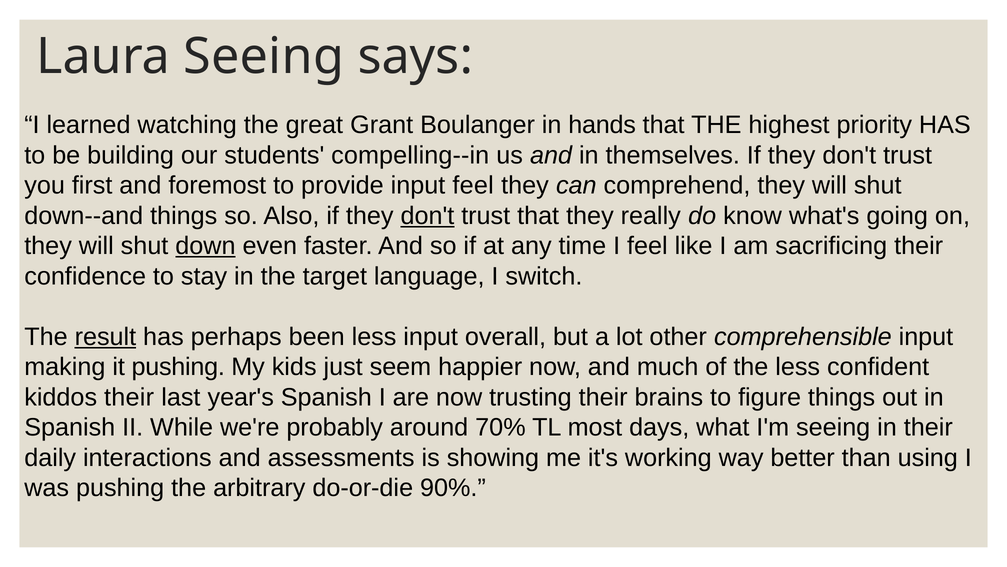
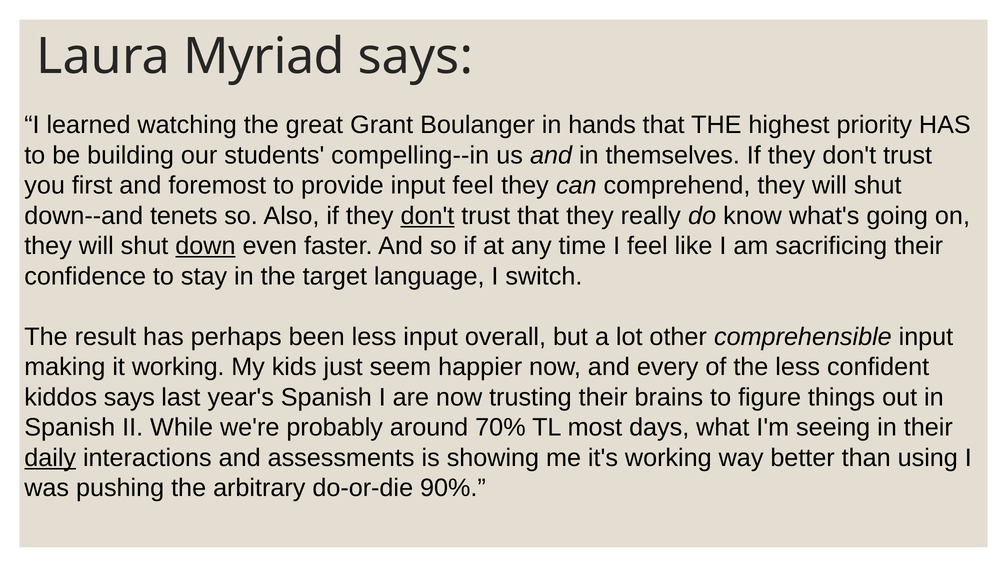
Laura Seeing: Seeing -> Myriad
down--and things: things -> tenets
result underline: present -> none
it pushing: pushing -> working
much: much -> every
kiddos their: their -> says
daily underline: none -> present
